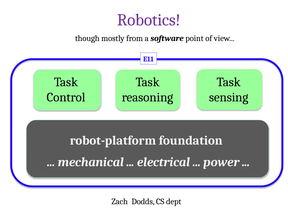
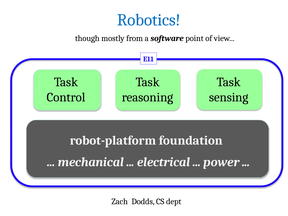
Robotics colour: purple -> blue
